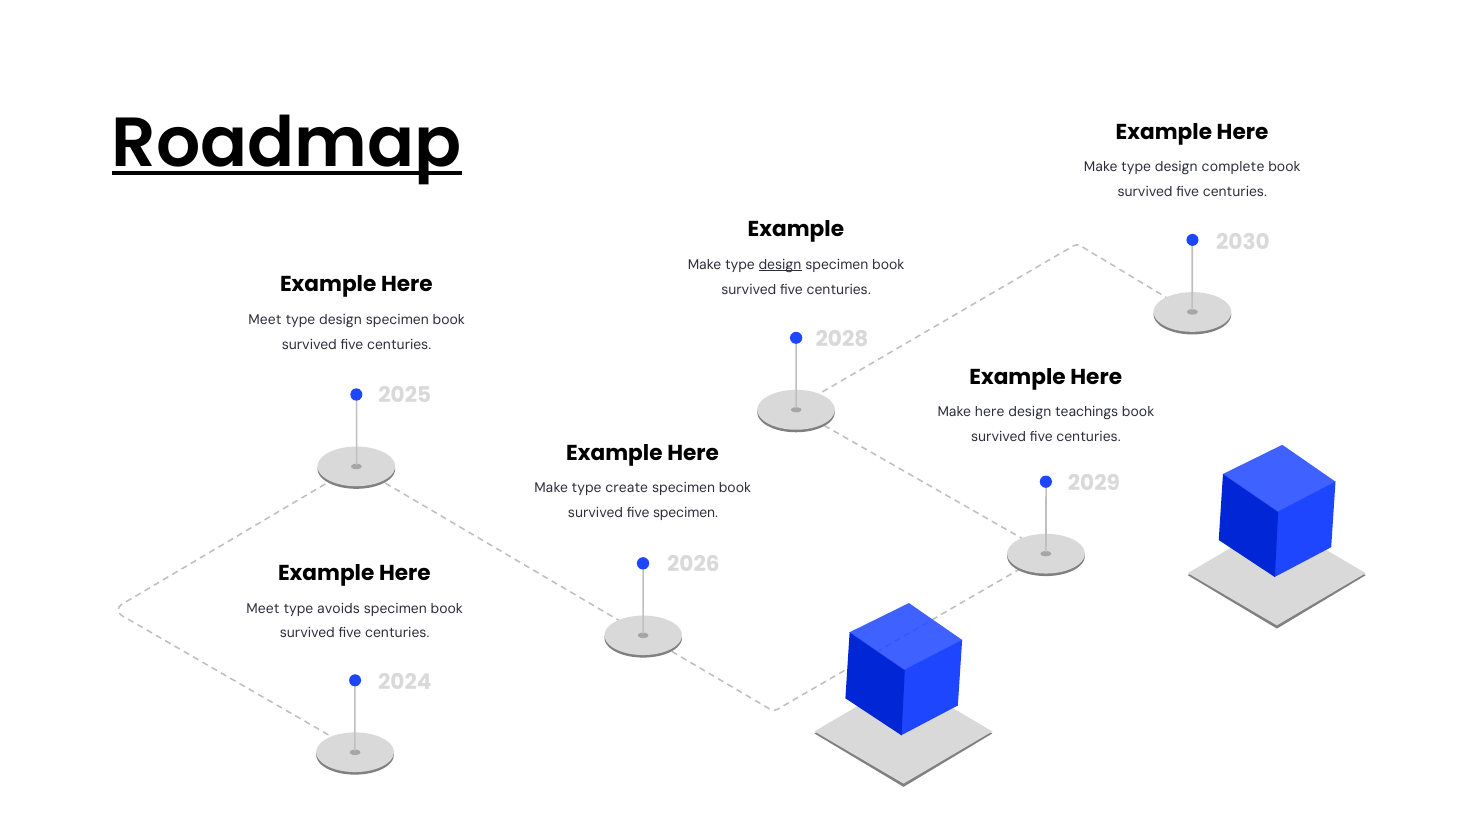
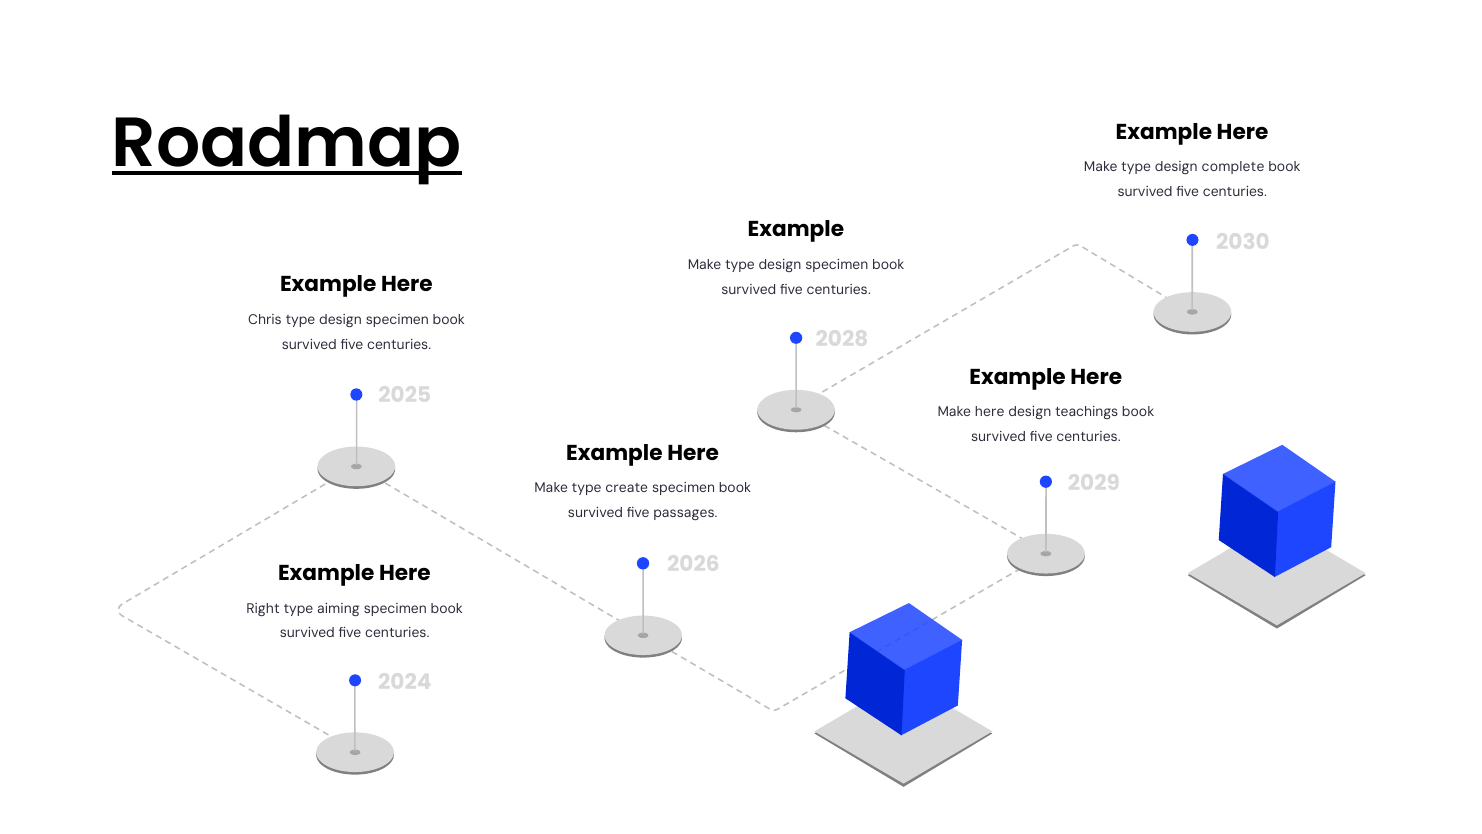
design at (780, 265) underline: present -> none
Meet at (265, 320): Meet -> Chris
five specimen: specimen -> passages
Meet at (263, 608): Meet -> Right
avoids: avoids -> aiming
